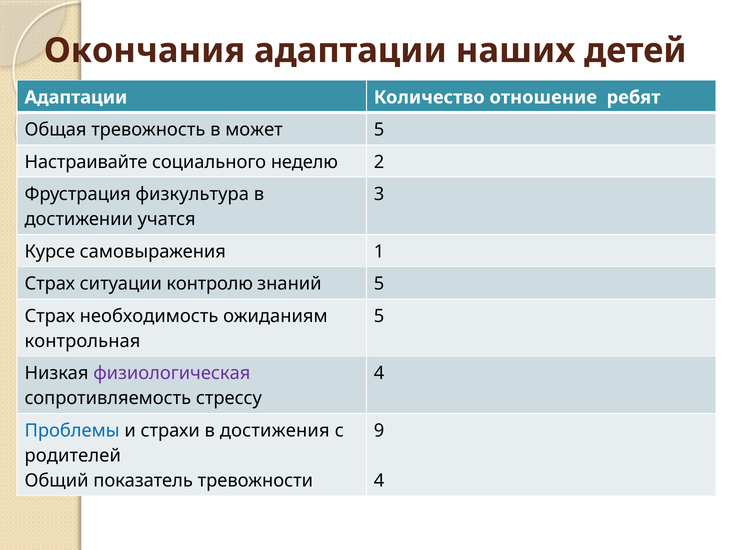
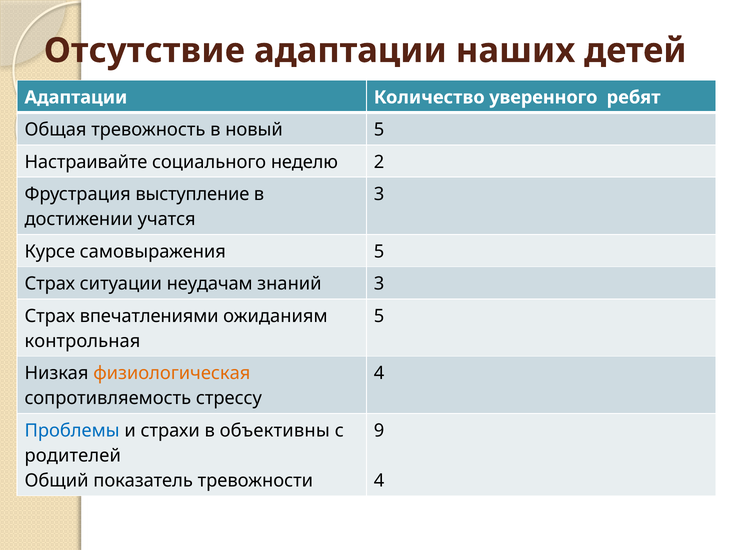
Окончания: Окончания -> Отсутствие
отношение: отношение -> уверенного
может: может -> новый
физкультура: физкультура -> выступление
самовыражения 1: 1 -> 5
контролю: контролю -> неудачам
знаний 5: 5 -> 3
необходимость: необходимость -> впечатлениями
физиологическая colour: purple -> orange
достижения: достижения -> объективны
